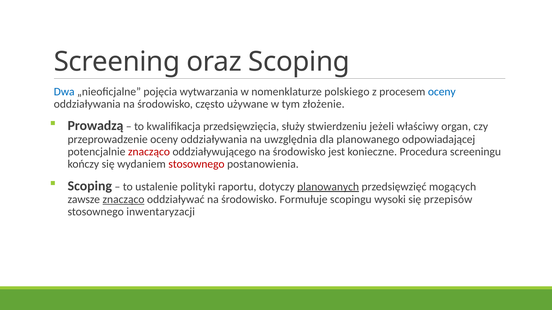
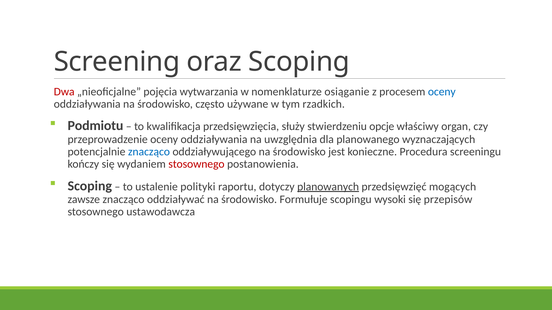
Dwa colour: blue -> red
polskiego: polskiego -> osiąganie
złożenie: złożenie -> rzadkich
Prowadzą: Prowadzą -> Podmiotu
jeżeli: jeżeli -> opcje
odpowiadającej: odpowiadającej -> wyznaczających
znacząco at (149, 152) colour: red -> blue
znacząco at (123, 200) underline: present -> none
inwentaryzacji: inwentaryzacji -> ustawodawcza
